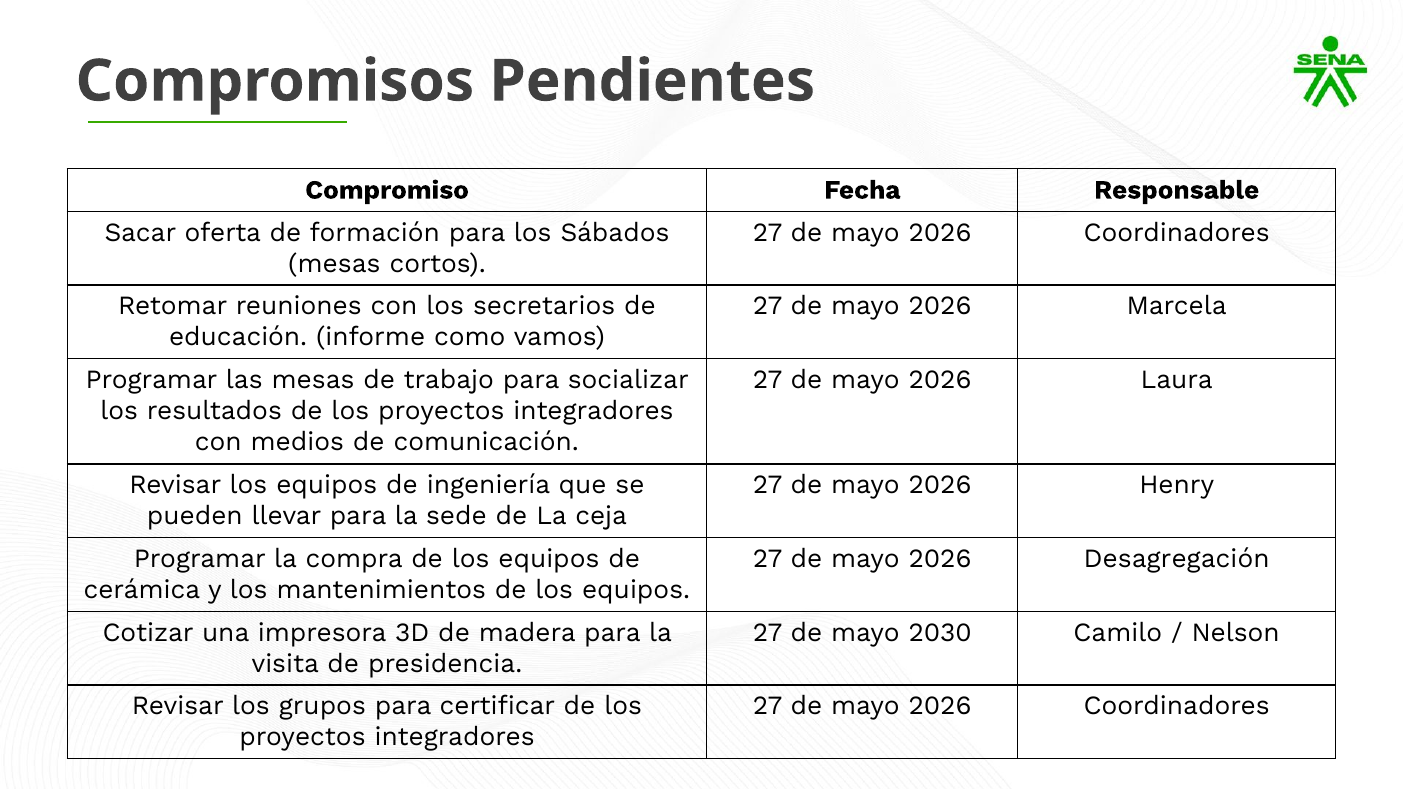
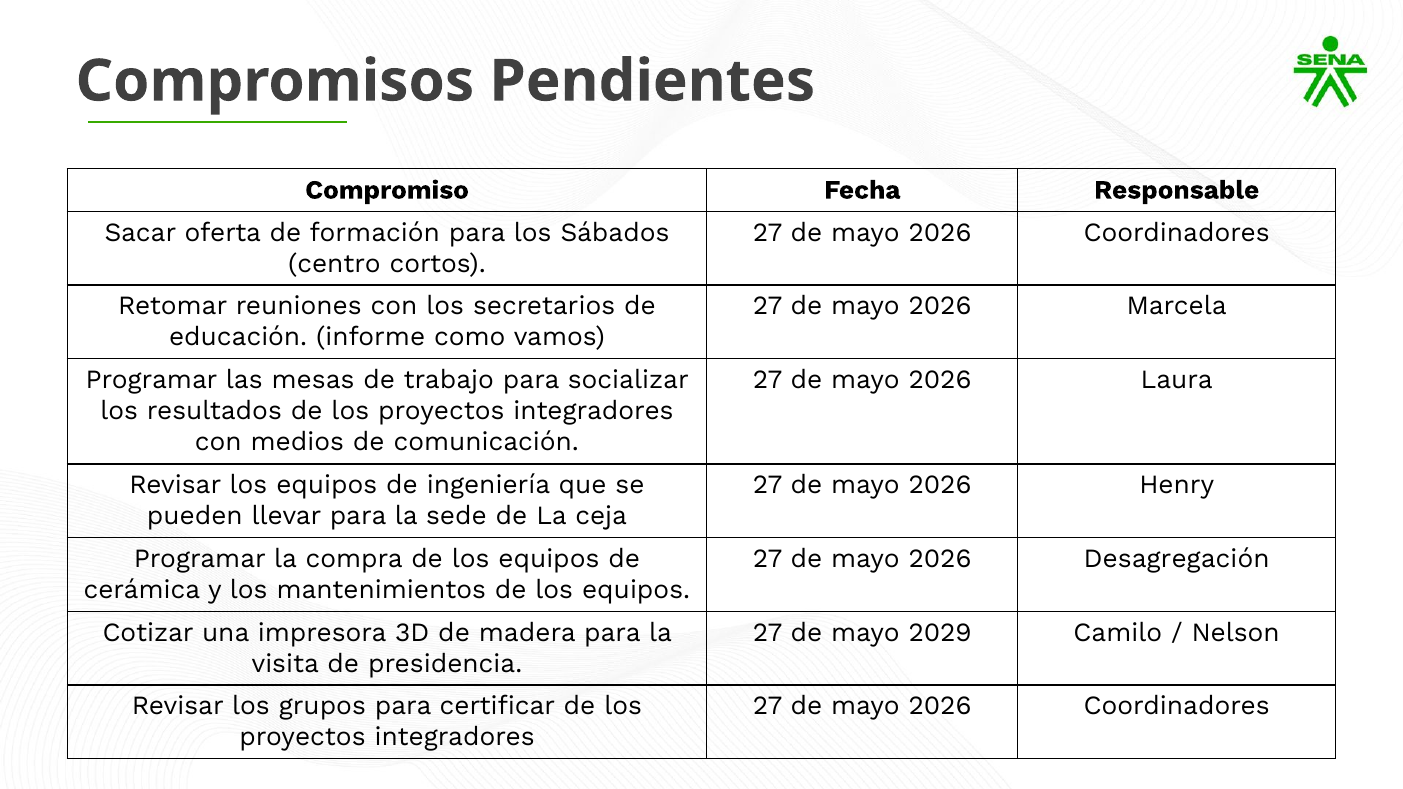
mesas at (334, 263): mesas -> centro
2030: 2030 -> 2029
